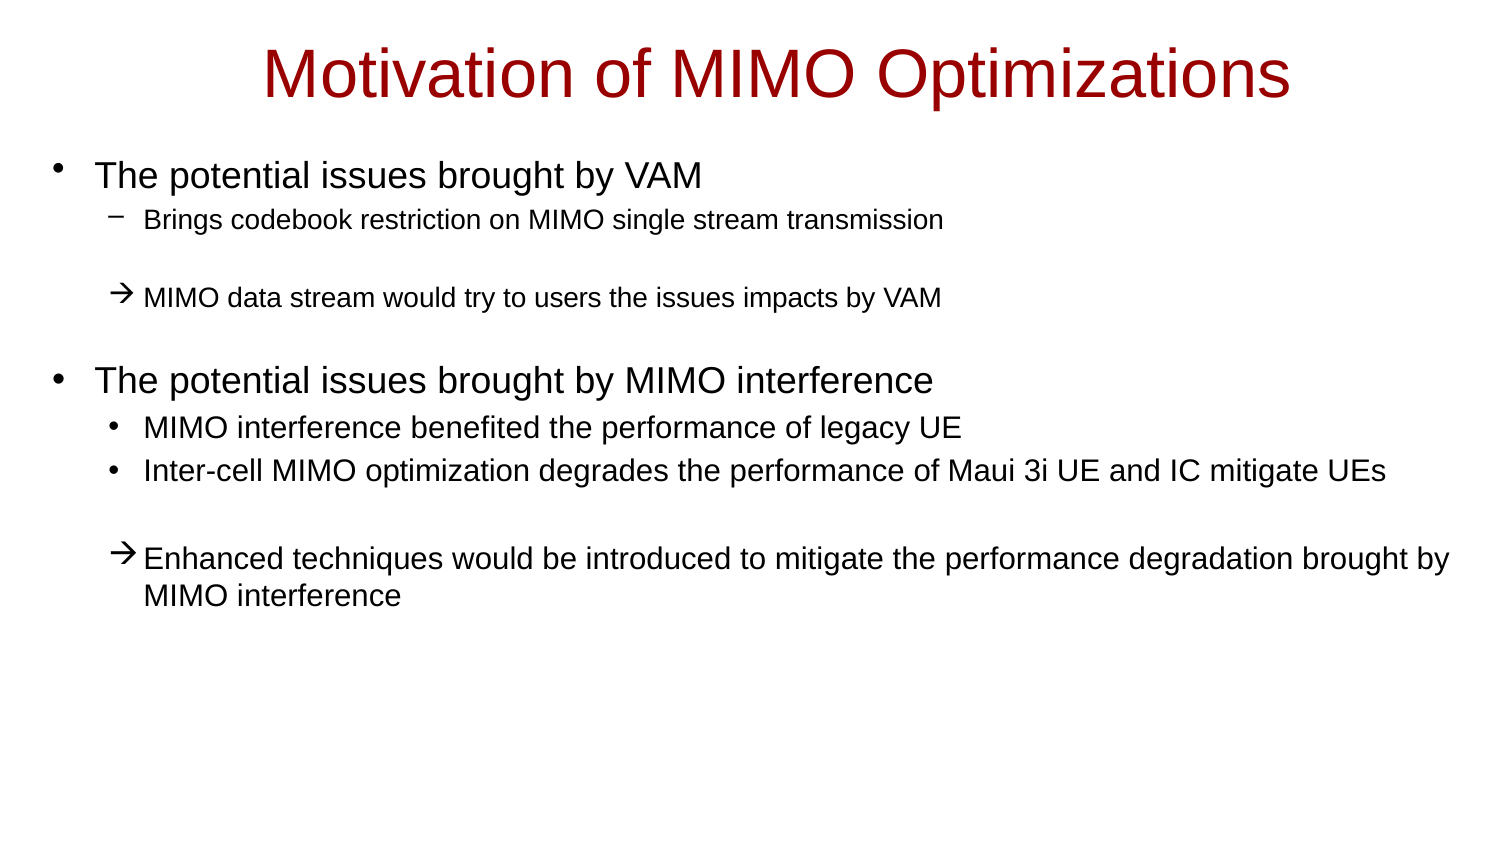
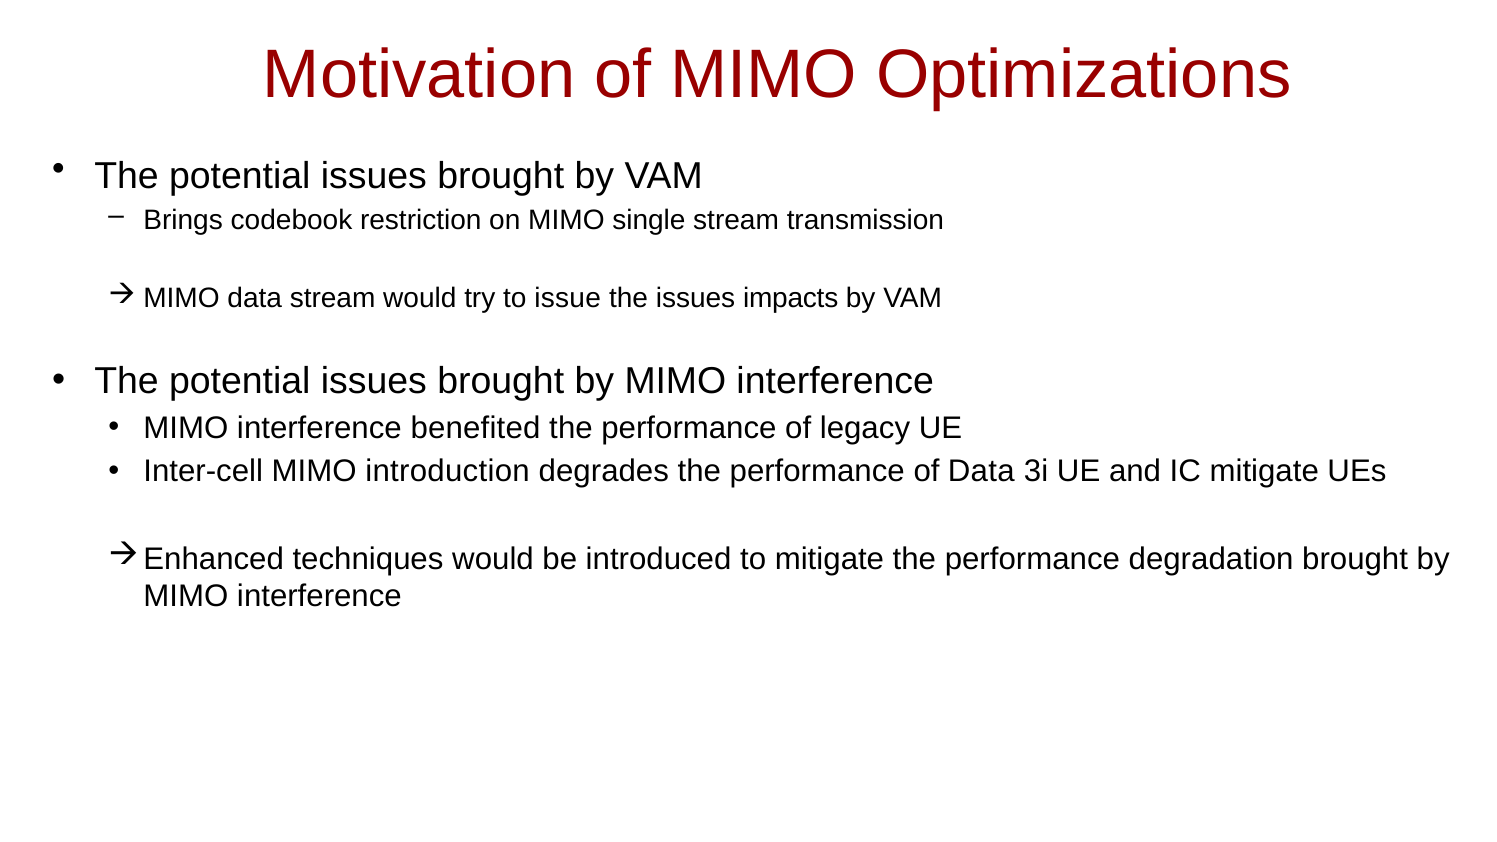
users: users -> issue
optimization: optimization -> introduction
of Maui: Maui -> Data
